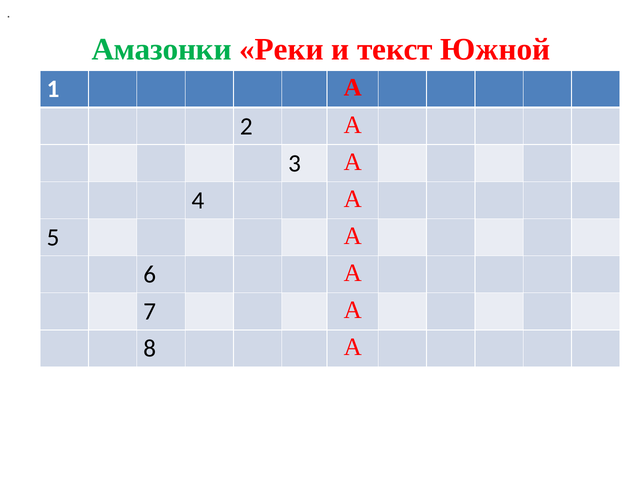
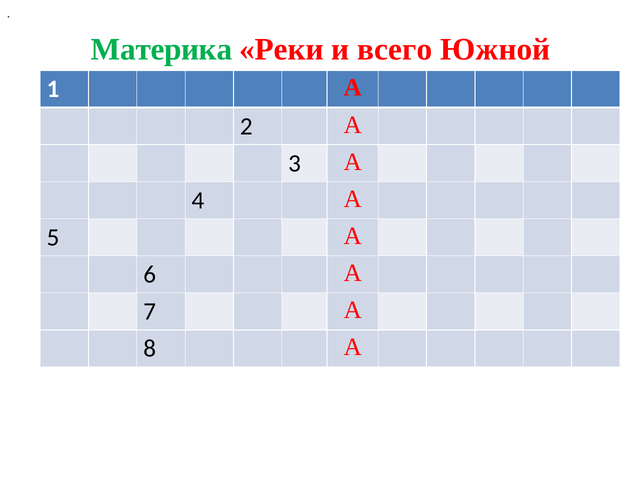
Амазонки: Амазонки -> Материка
текст: текст -> всего
